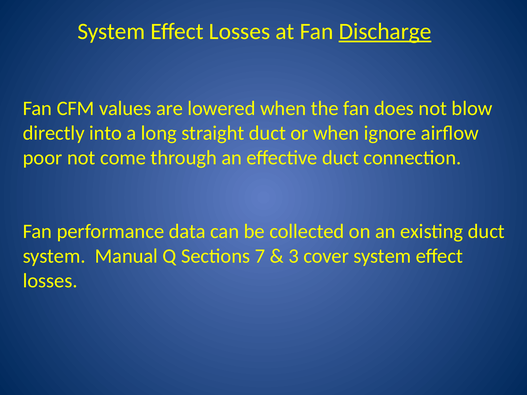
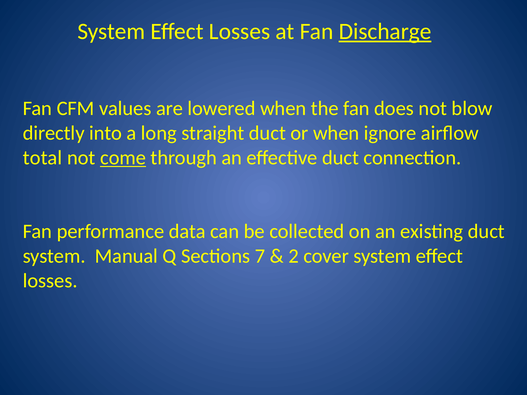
poor: poor -> total
come underline: none -> present
3: 3 -> 2
